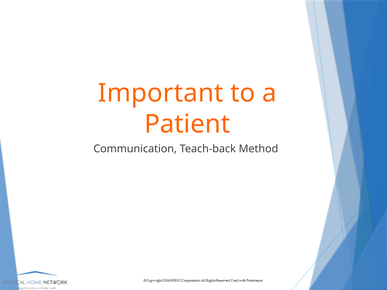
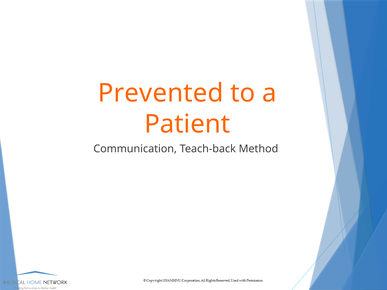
Important: Important -> Prevented
